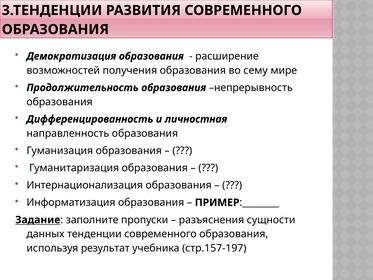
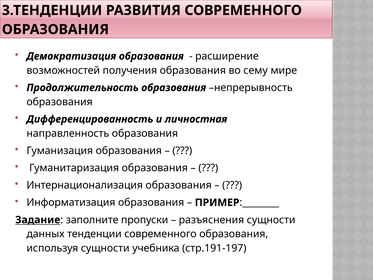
используя результат: результат -> сущности
стр.157-197: стр.157-197 -> стр.191-197
